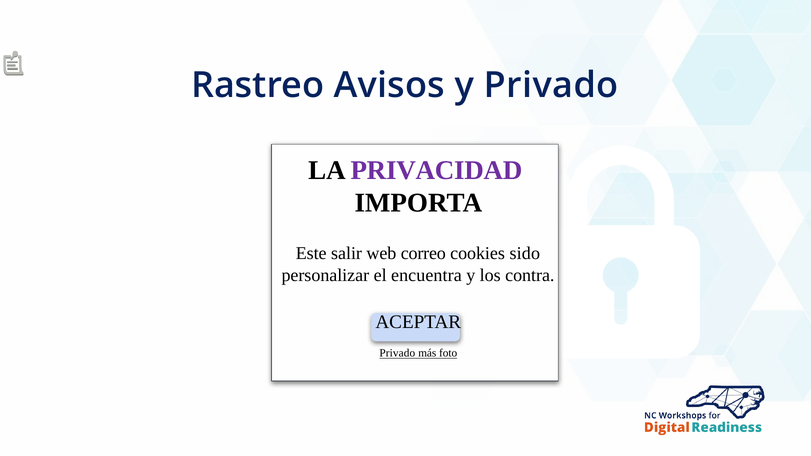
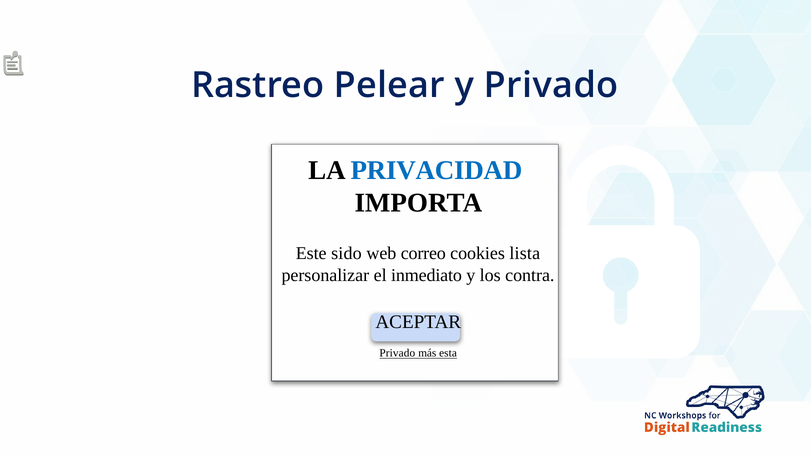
Avisos: Avisos -> Pelear
PRIVACIDAD colour: purple -> blue
salir: salir -> sido
sido: sido -> lista
encuentra: encuentra -> inmediato
foto: foto -> esta
